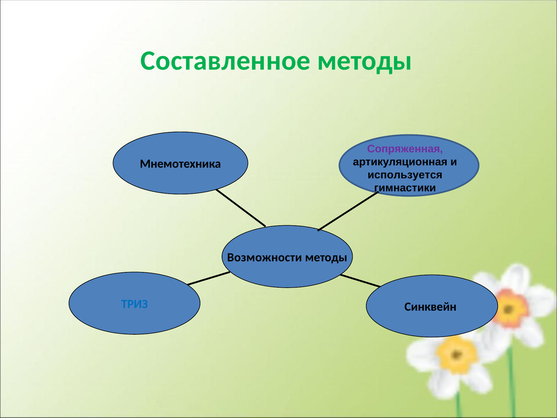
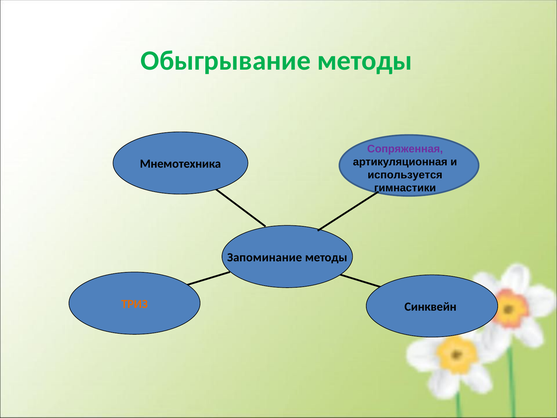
Составленное: Составленное -> Обыгрывание
Возможности: Возможности -> Запоминание
ТРИЗ colour: blue -> orange
